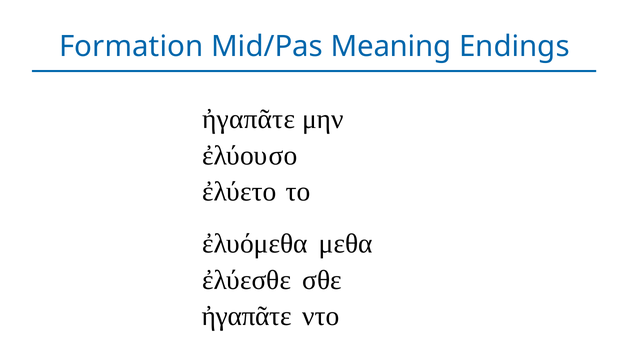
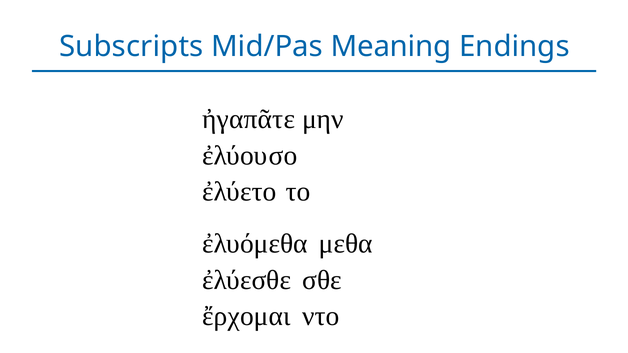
Formation: Formation -> Subscripts
ἠγαπᾶτε at (247, 317): ἠγαπᾶτε -> ἔρχομαι
